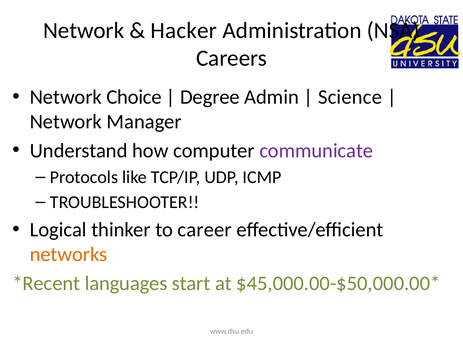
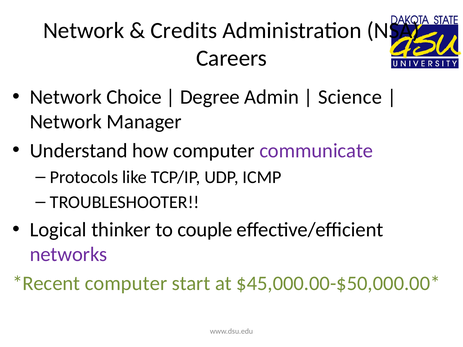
Hacker: Hacker -> Credits
career: career -> couple
networks colour: orange -> purple
languages at (126, 283): languages -> computer
